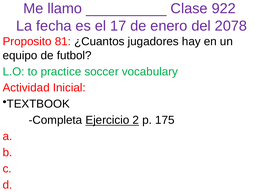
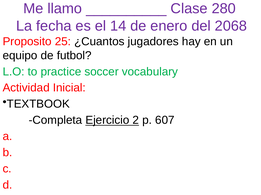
922: 922 -> 280
17: 17 -> 14
2078: 2078 -> 2068
81: 81 -> 25
175: 175 -> 607
